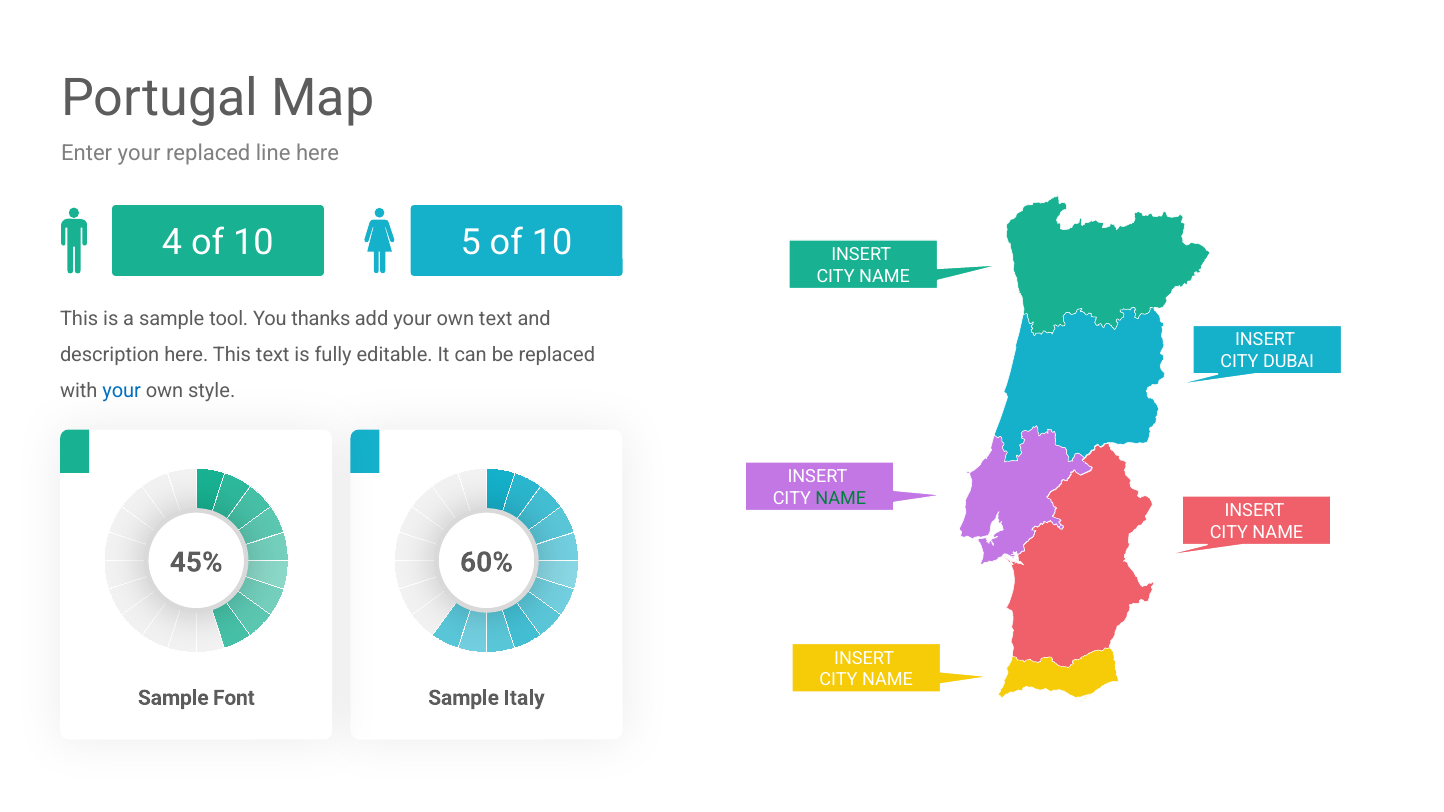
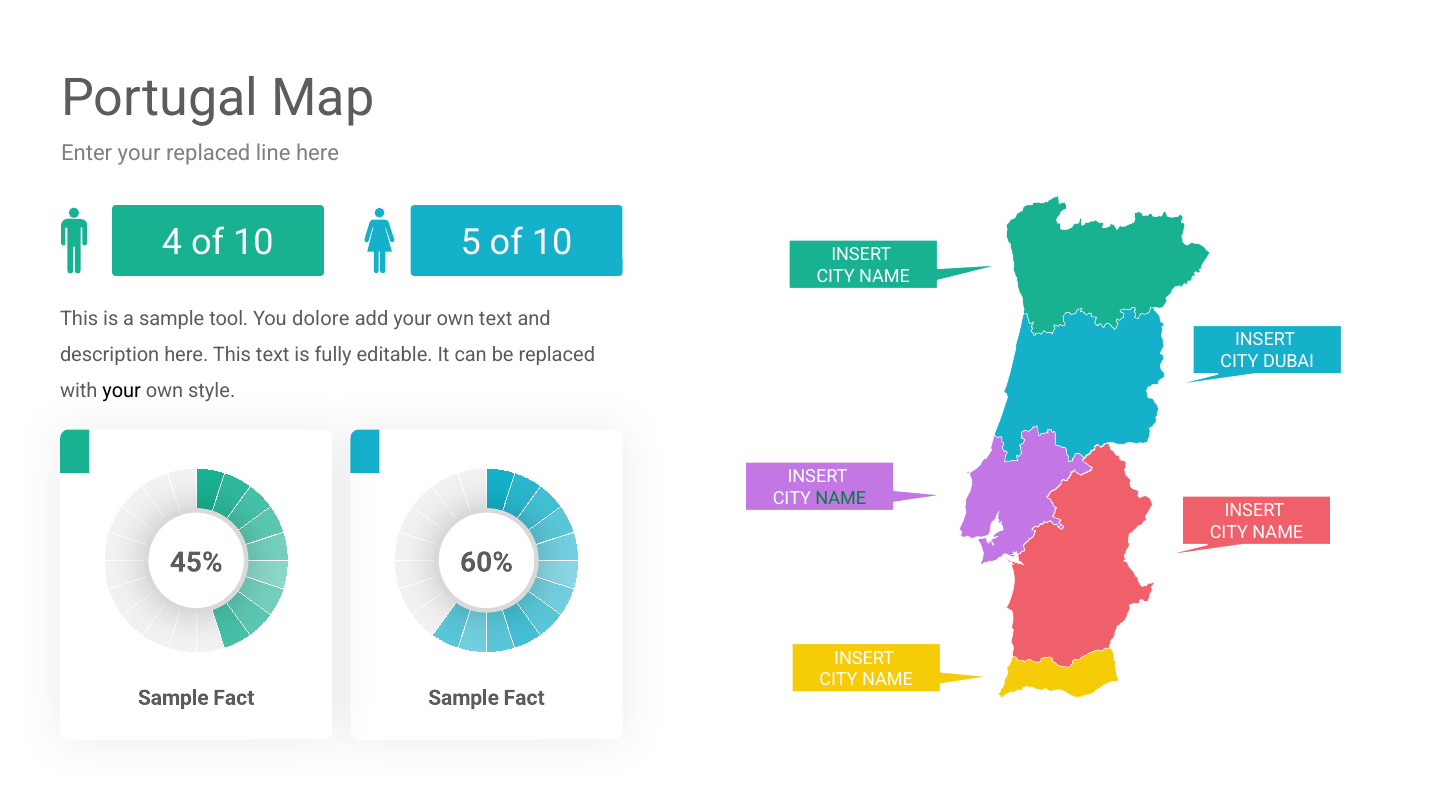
thanks: thanks -> dolore
your at (122, 391) colour: blue -> black
Font at (234, 698): Font -> Fact
Italy at (524, 698): Italy -> Fact
